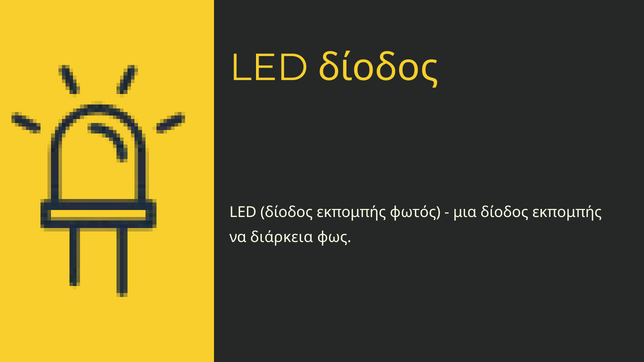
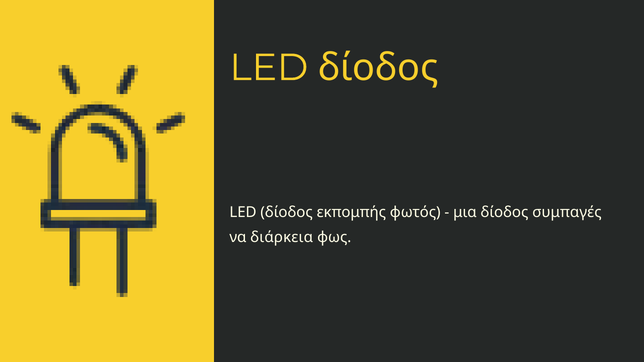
μια δίοδος εκπομπής: εκπομπής -> συμπαγές
